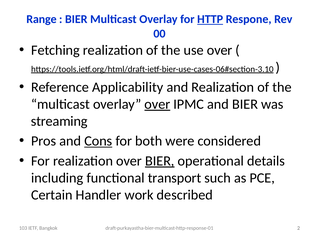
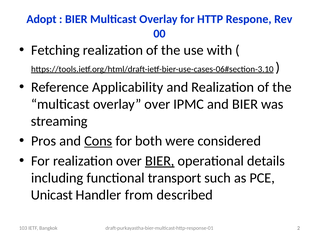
Range: Range -> Adopt
HTTP underline: present -> none
use over: over -> with
over at (157, 104) underline: present -> none
Certain: Certain -> Unicast
work: work -> from
